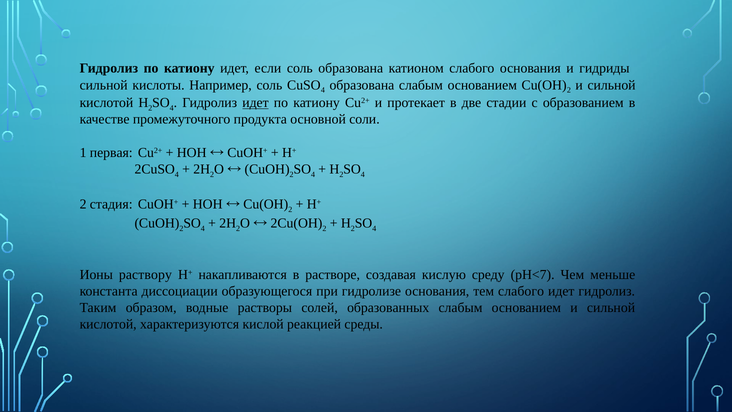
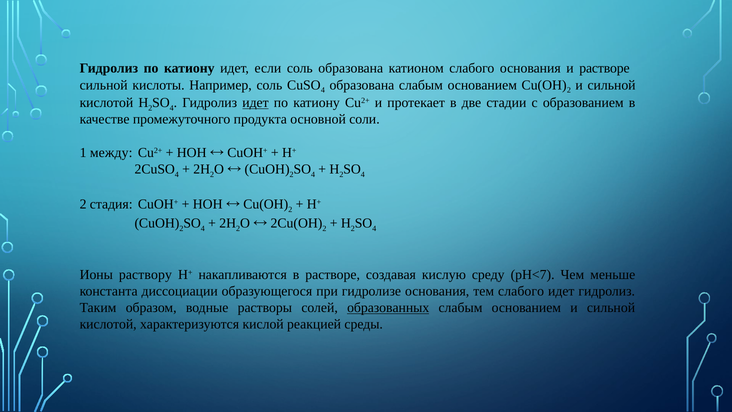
и гидриды: гидриды -> растворе
первая: первая -> между
образованных underline: none -> present
